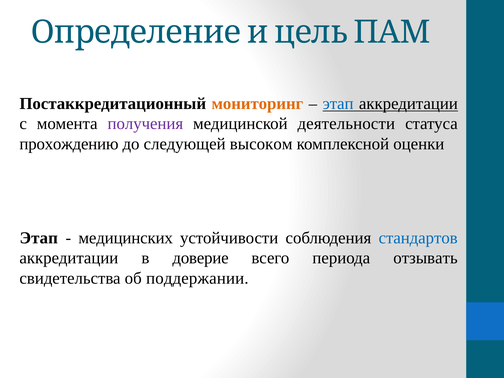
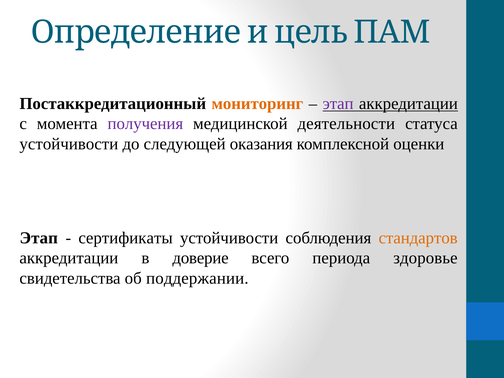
этап at (338, 104) colour: blue -> purple
прохождению at (69, 144): прохождению -> устойчивости
высоком: высоком -> оказания
медицинских: медицинских -> сертификаты
стандартов colour: blue -> orange
отзывать: отзывать -> здоровье
